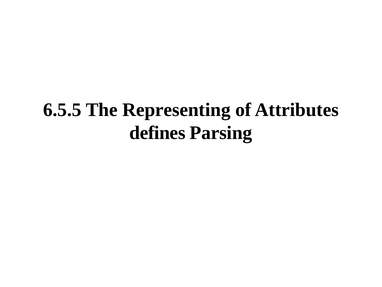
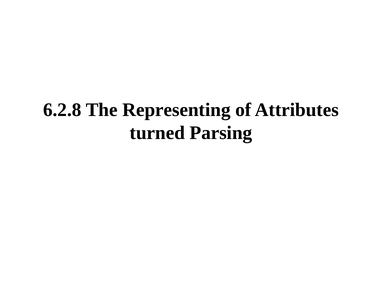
6.5.5: 6.5.5 -> 6.2.8
defines: defines -> turned
